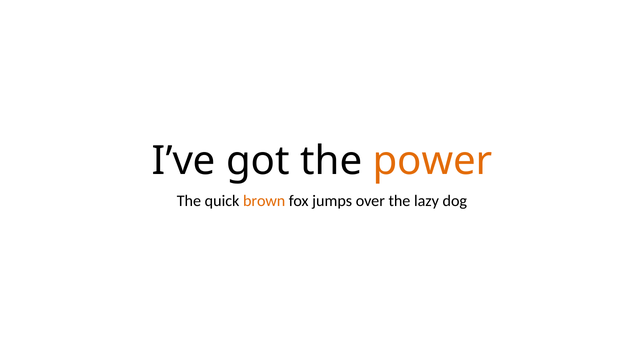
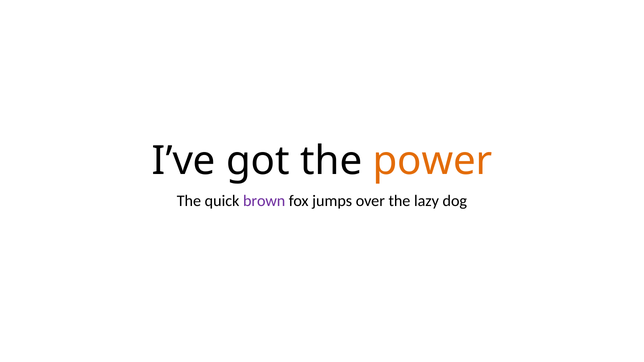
brown colour: orange -> purple
